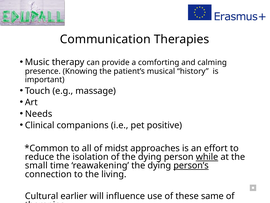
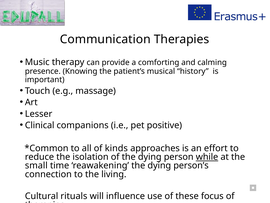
Needs: Needs -> Lesser
midst: midst -> kinds
person’s underline: present -> none
earlier: earlier -> rituals
same: same -> focus
